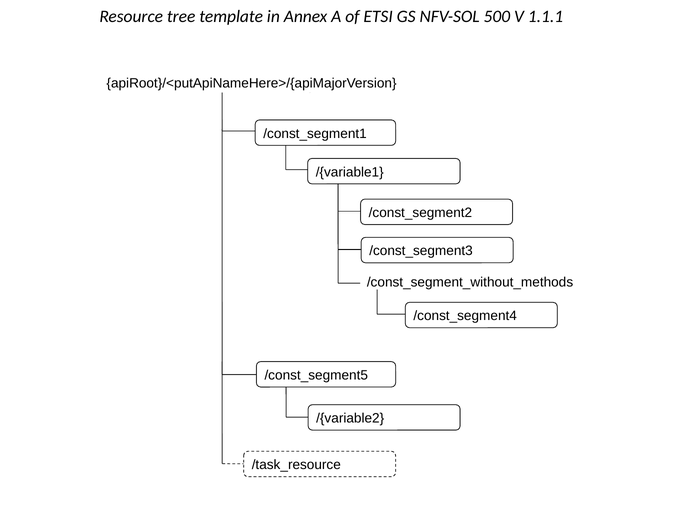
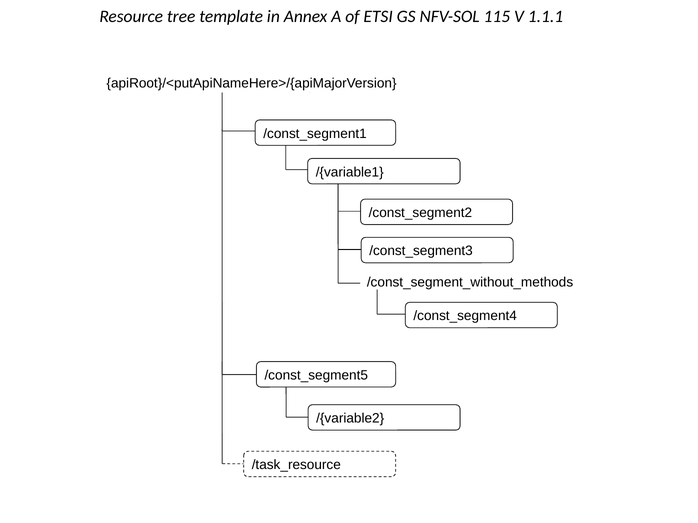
500: 500 -> 115
